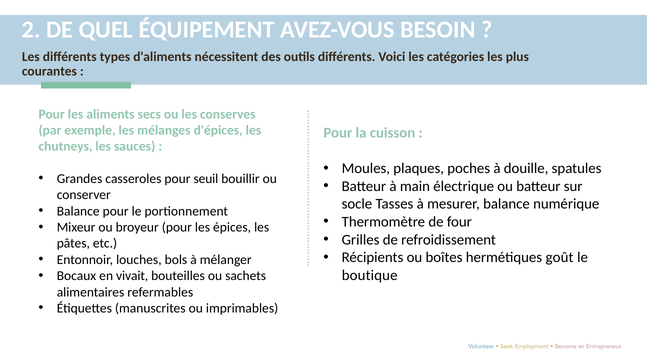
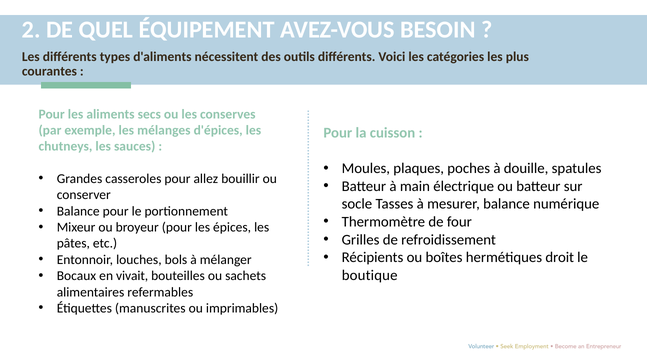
seuil: seuil -> allez
goût: goût -> droit
